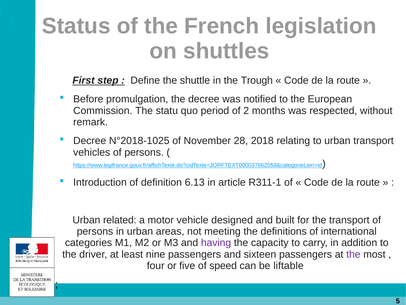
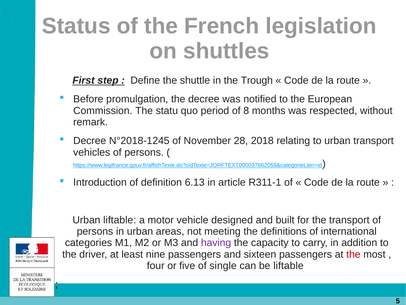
2: 2 -> 8
N°2018-1025: N°2018-1025 -> N°2018-1245
Urban related: related -> liftable
the at (353, 254) colour: purple -> red
speed: speed -> single
